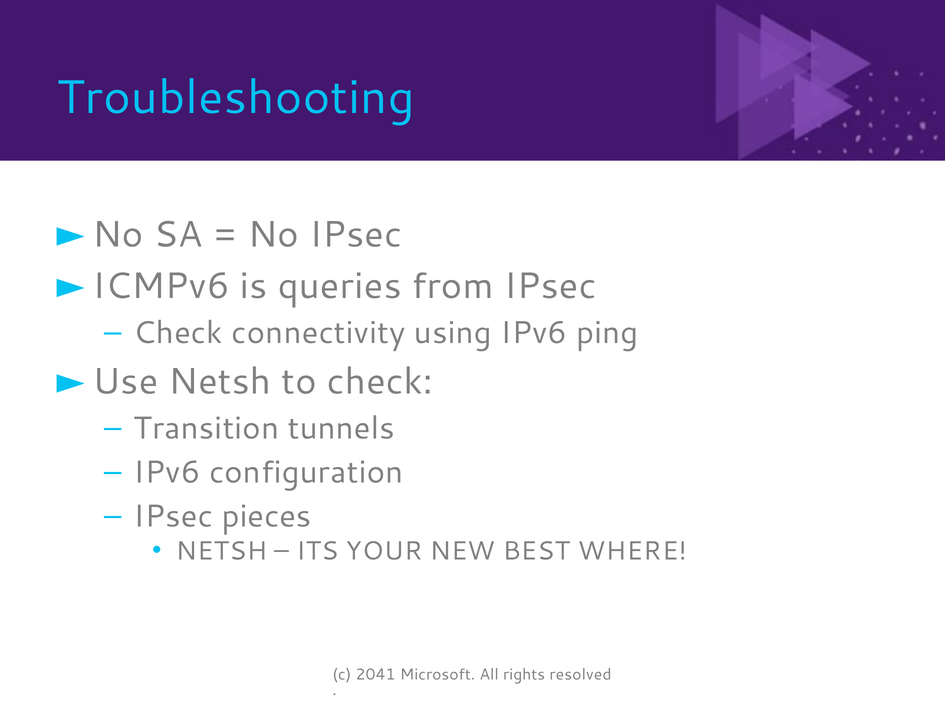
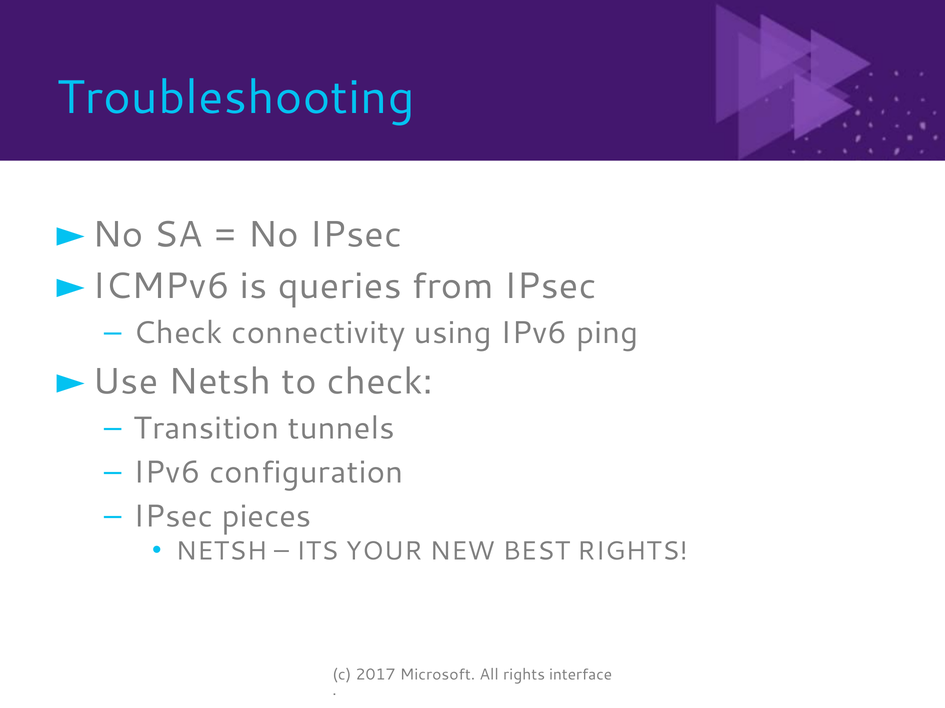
BEST WHERE: WHERE -> RIGHTS
2041: 2041 -> 2017
resolved: resolved -> interface
